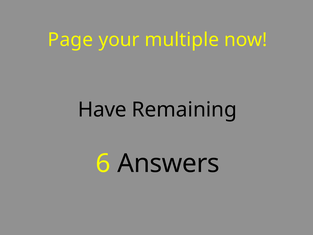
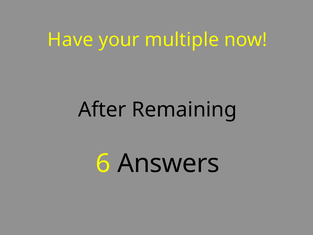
Page: Page -> Have
Have: Have -> After
